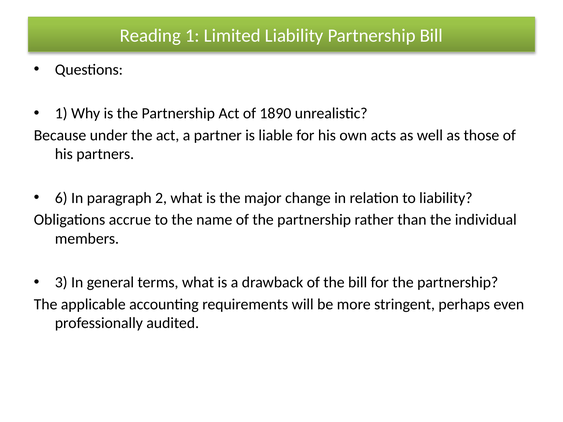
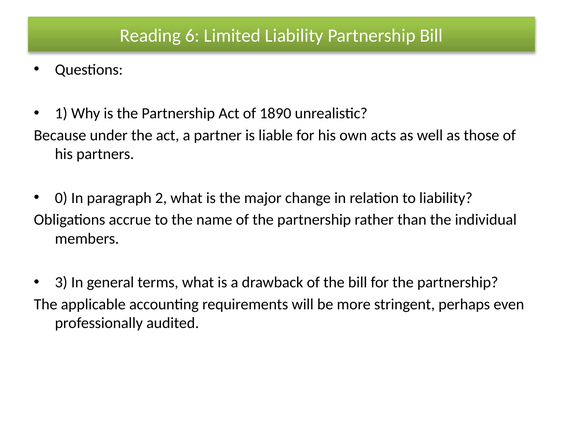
Reading 1: 1 -> 6
6: 6 -> 0
